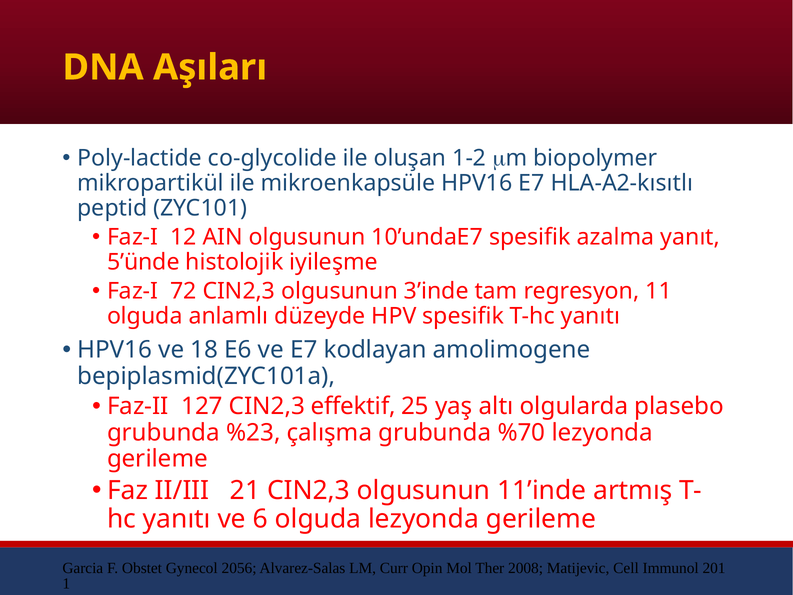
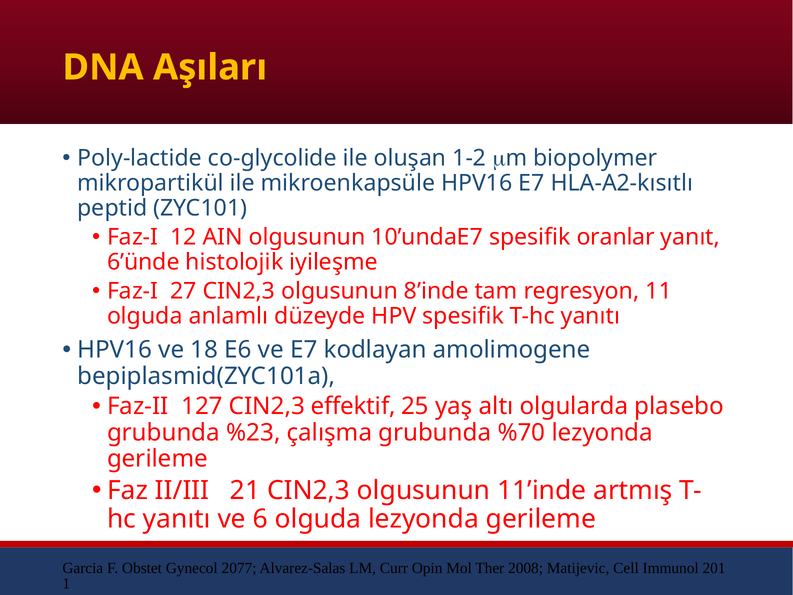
azalma: azalma -> oranlar
5’ünde: 5’ünde -> 6’ünde
72: 72 -> 27
3’inde: 3’inde -> 8’inde
2056: 2056 -> 2077
